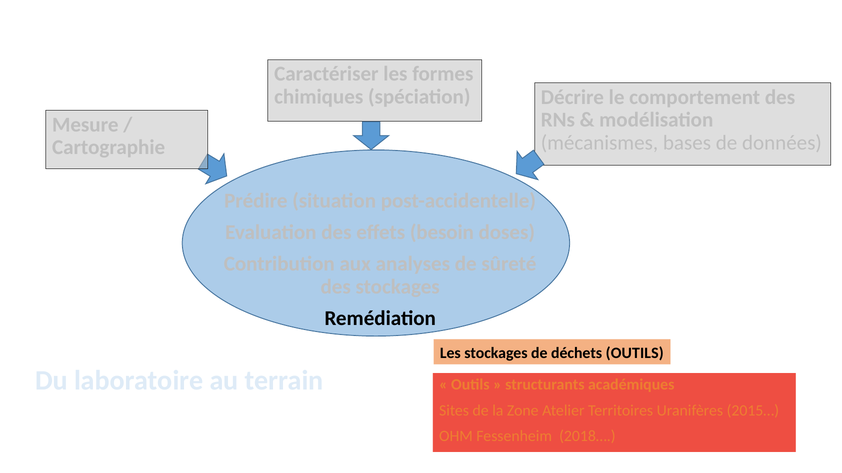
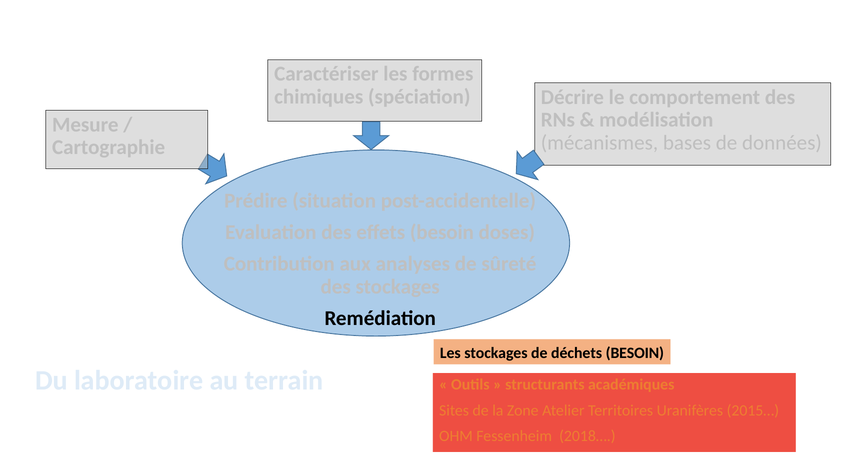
déchets OUTILS: OUTILS -> BESOIN
